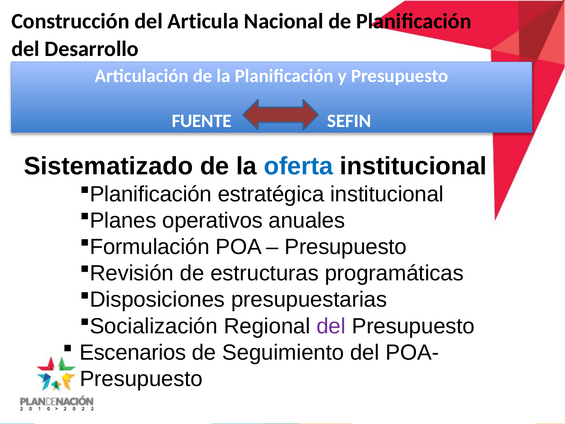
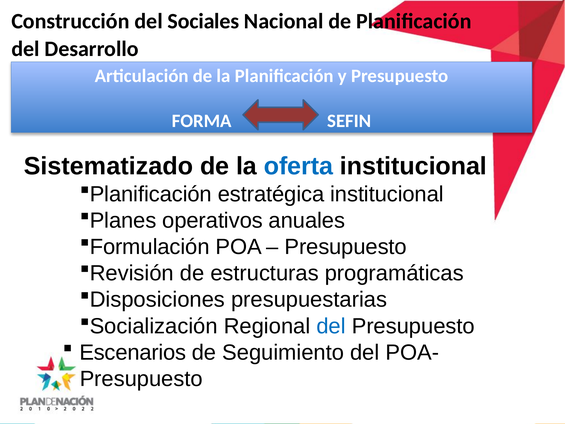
Articula: Articula -> Sociales
FUENTE: FUENTE -> FORMA
del at (331, 326) colour: purple -> blue
